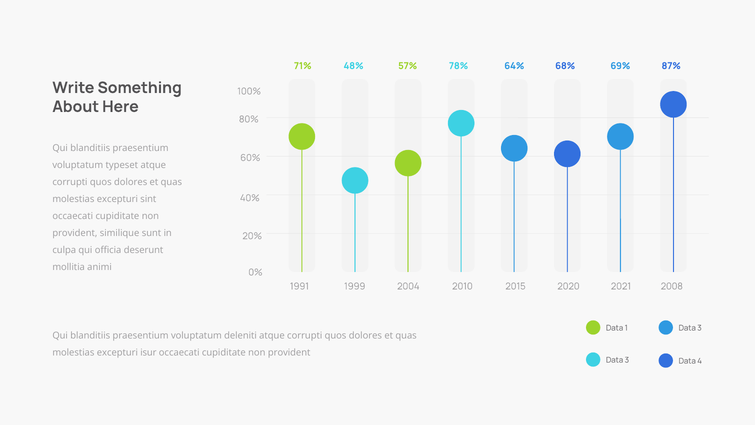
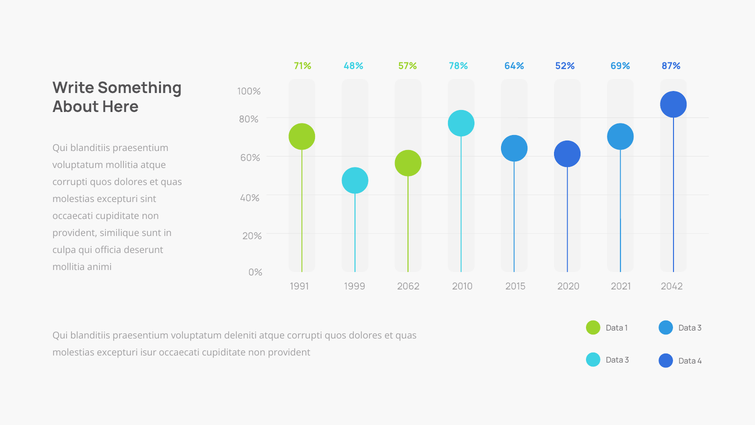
68%: 68% -> 52%
voluptatum typeset: typeset -> mollitia
2004: 2004 -> 2062
2008: 2008 -> 2042
